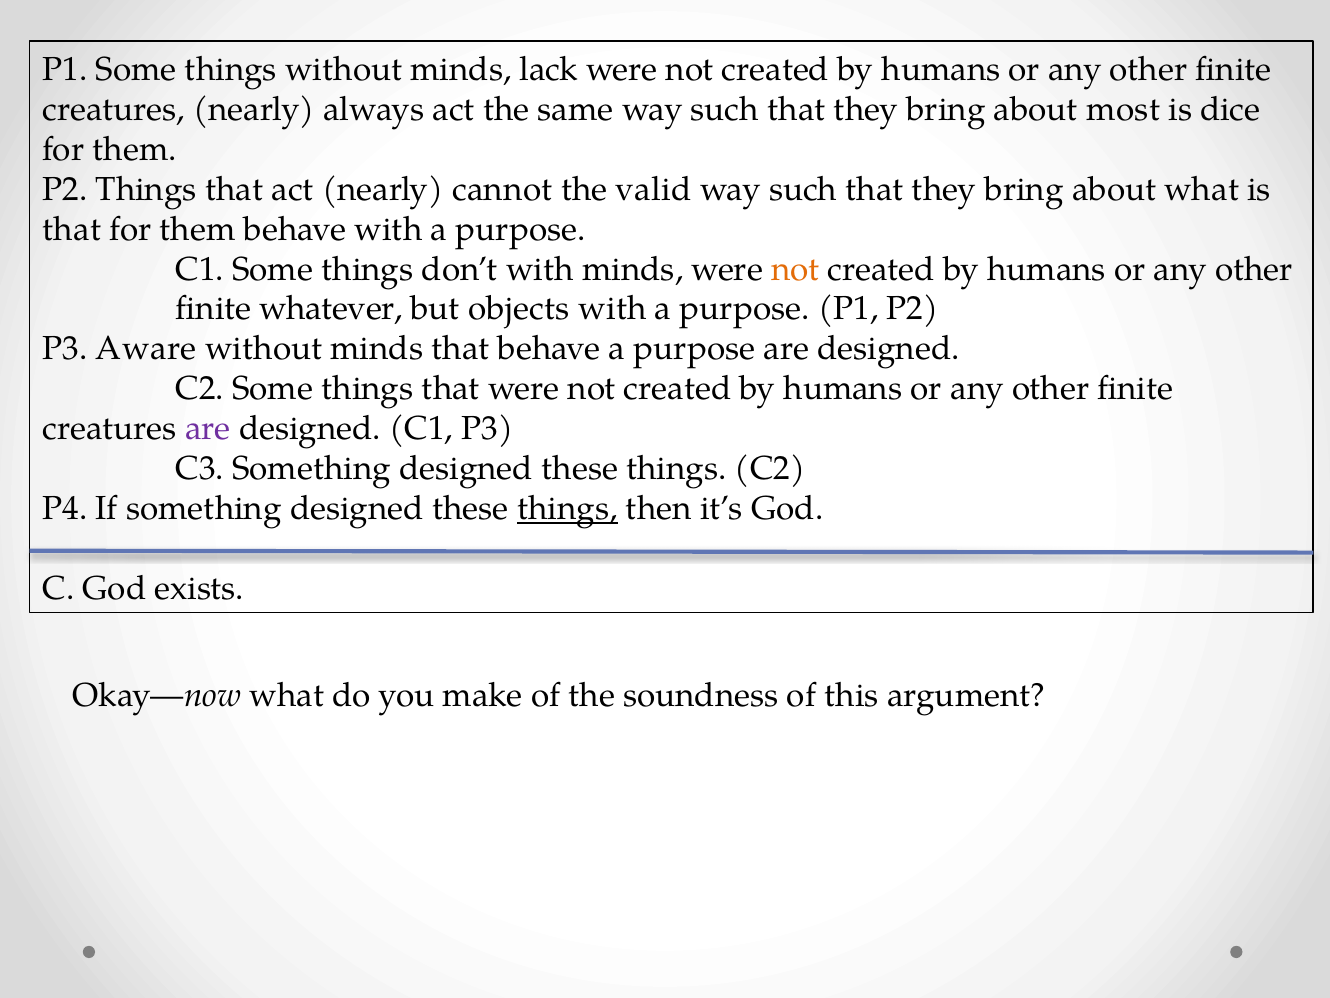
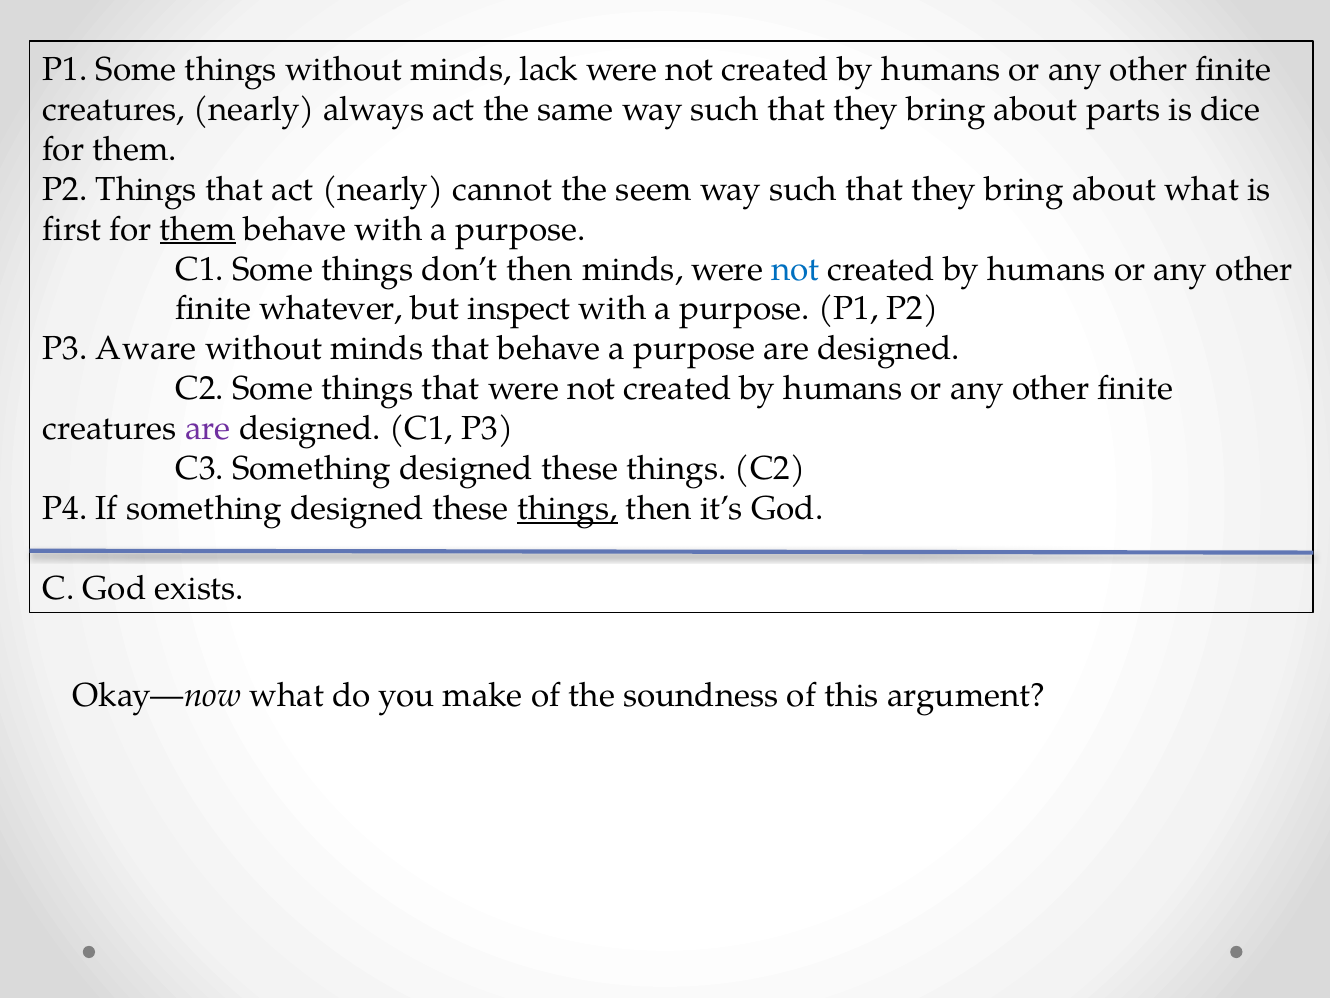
most: most -> parts
valid: valid -> seem
that at (72, 229): that -> first
them at (198, 229) underline: none -> present
don’t with: with -> then
not at (795, 269) colour: orange -> blue
objects: objects -> inspect
